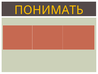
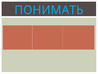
ПОНИМАТЬ colour: yellow -> light blue
